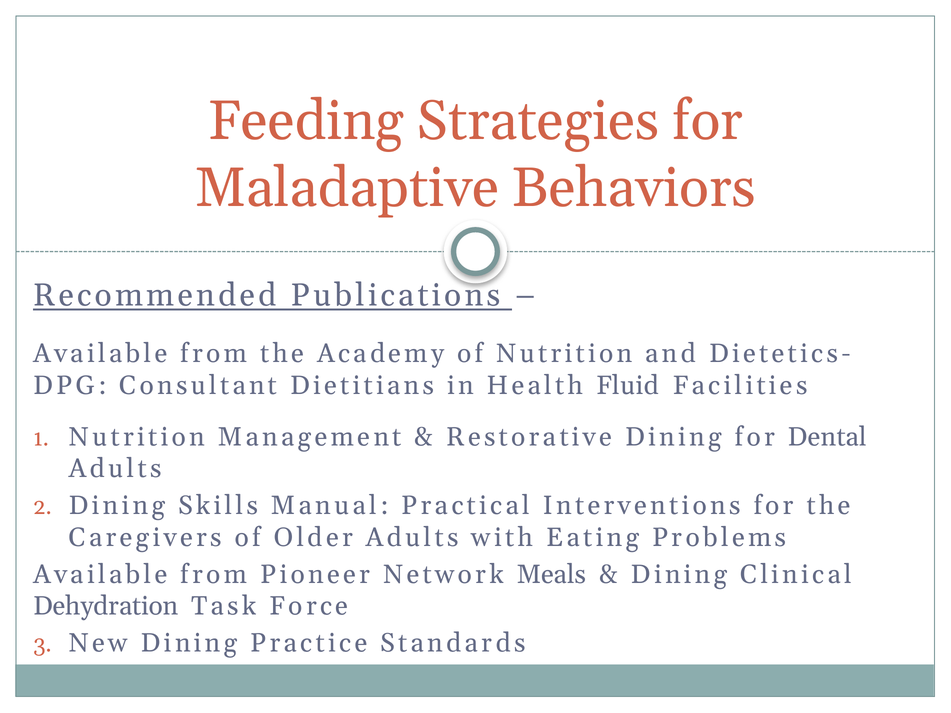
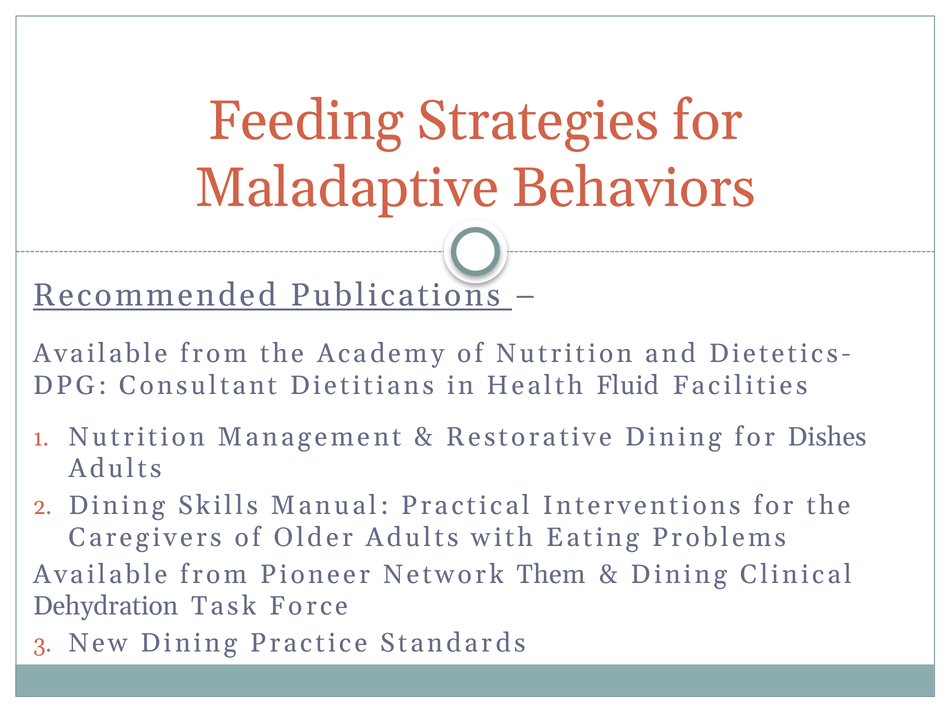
Dental: Dental -> Dishes
Meals: Meals -> Them
